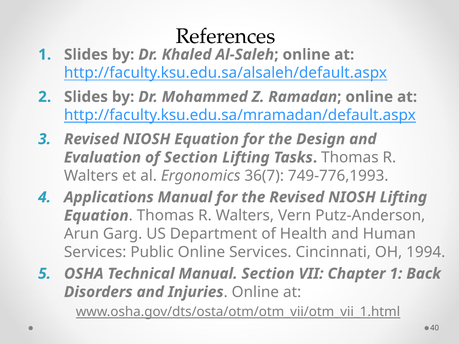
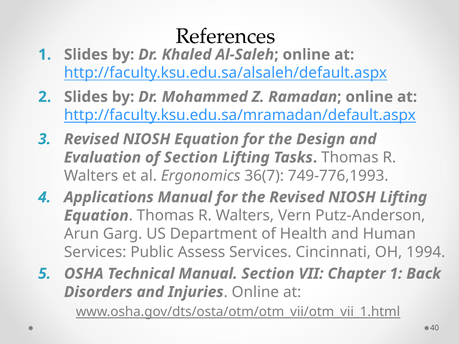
Public Online: Online -> Assess
